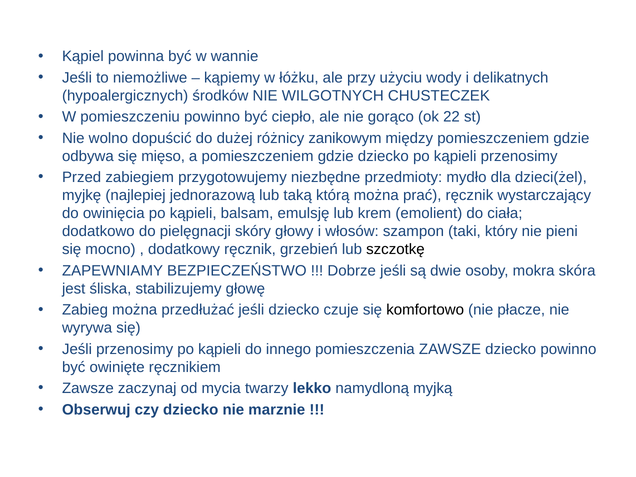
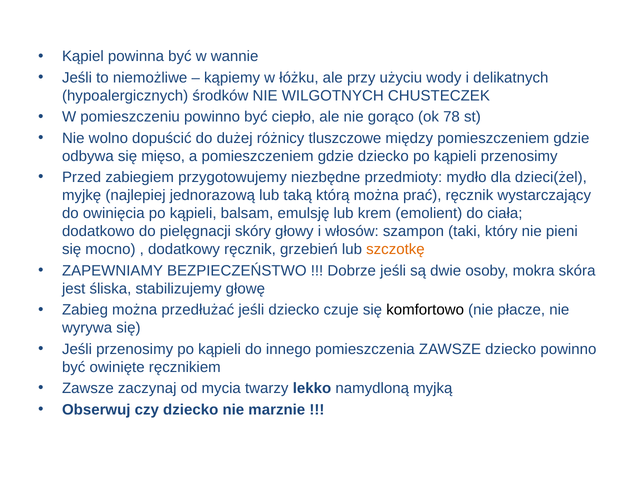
22: 22 -> 78
zanikowym: zanikowym -> tluszczowe
szczotkę colour: black -> orange
